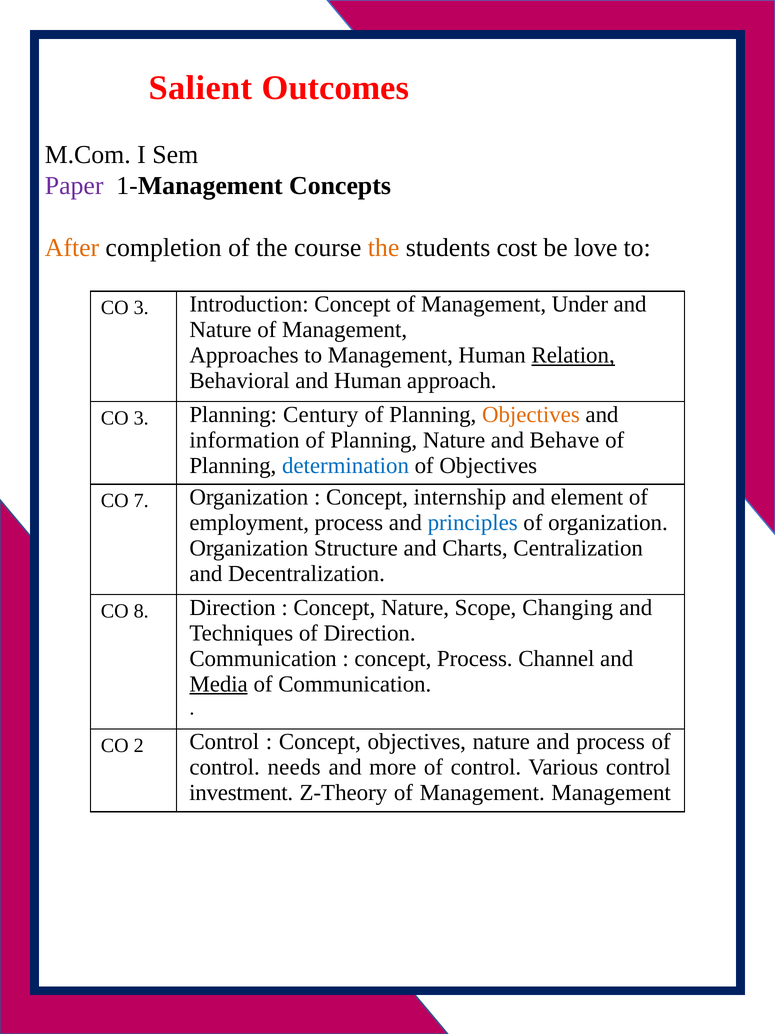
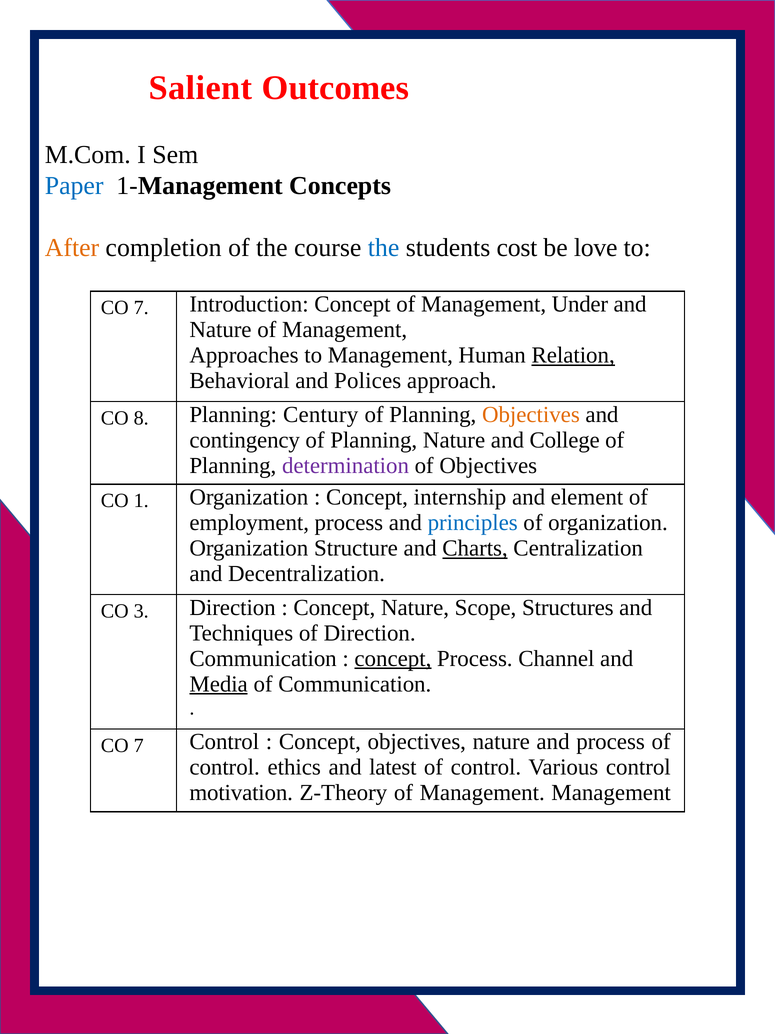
Paper colour: purple -> blue
the at (384, 248) colour: orange -> blue
3 at (141, 307): 3 -> 7
and Human: Human -> Polices
3 at (141, 418): 3 -> 8
information: information -> contingency
Behave: Behave -> College
determination colour: blue -> purple
7: 7 -> 1
Charts underline: none -> present
8: 8 -> 3
Changing: Changing -> Structures
concept at (393, 658) underline: none -> present
2 at (139, 745): 2 -> 7
needs: needs -> ethics
more: more -> latest
investment: investment -> motivation
